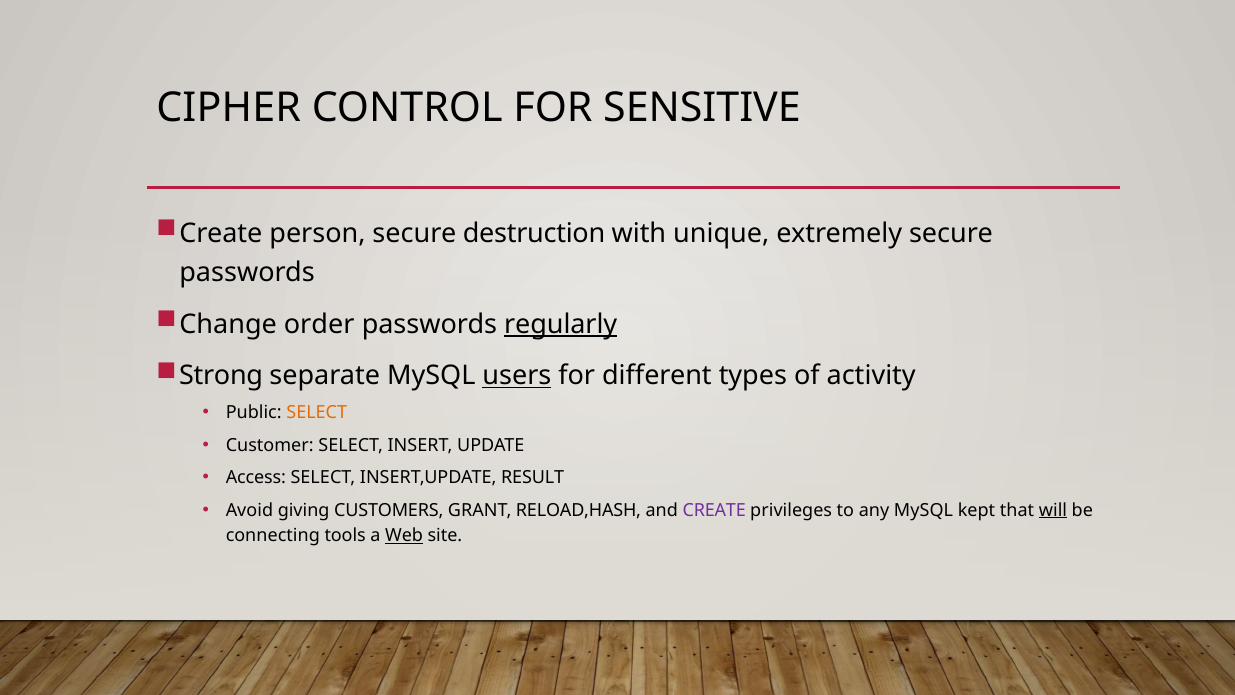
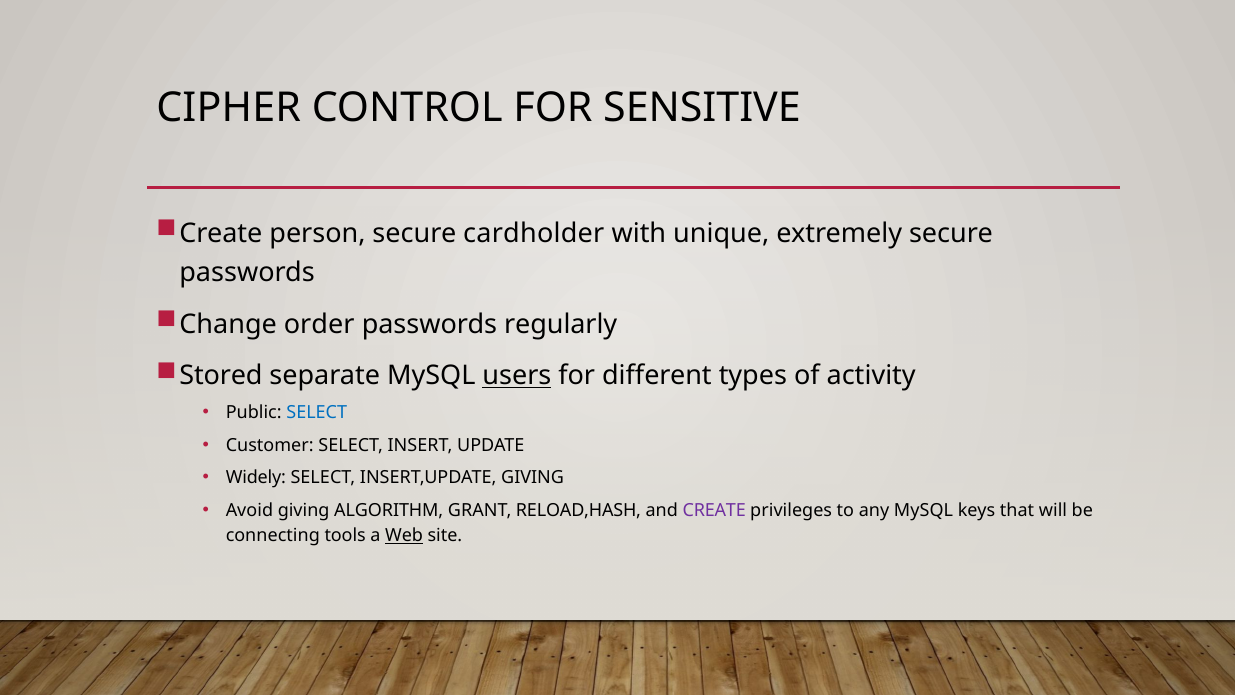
destruction: destruction -> cardholder
regularly underline: present -> none
Strong: Strong -> Stored
SELECT at (317, 413) colour: orange -> blue
Access: Access -> Widely
INSERT,UPDATE RESULT: RESULT -> GIVING
CUSTOMERS: CUSTOMERS -> ALGORITHM
kept: kept -> keys
will underline: present -> none
